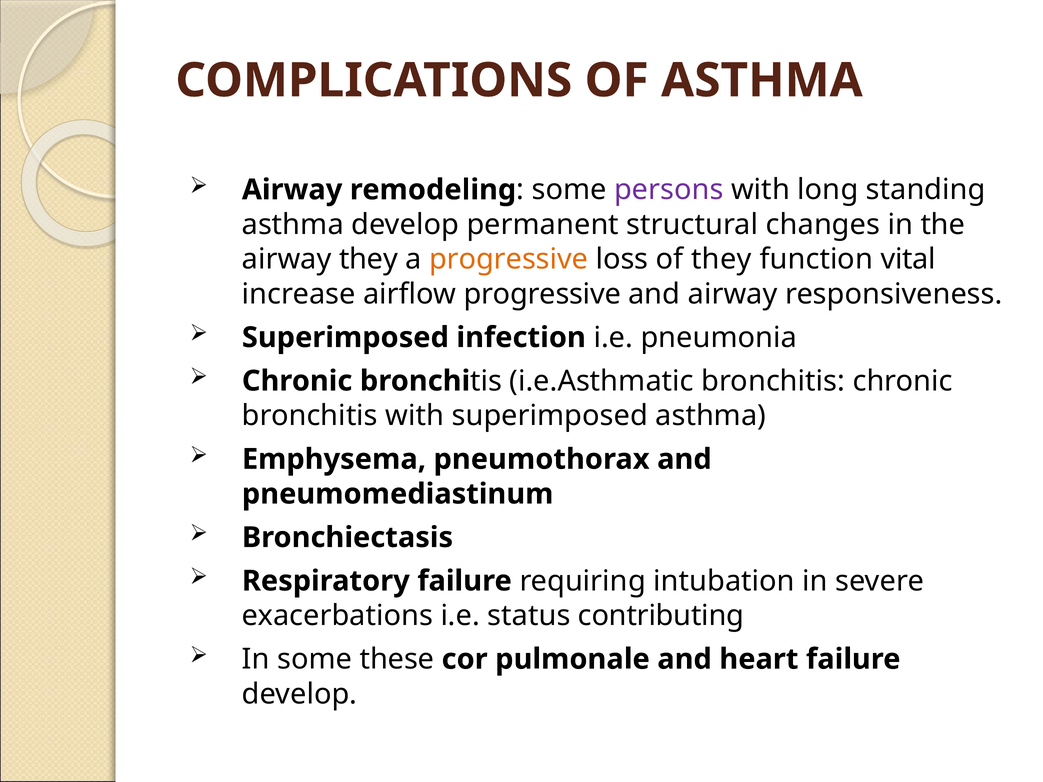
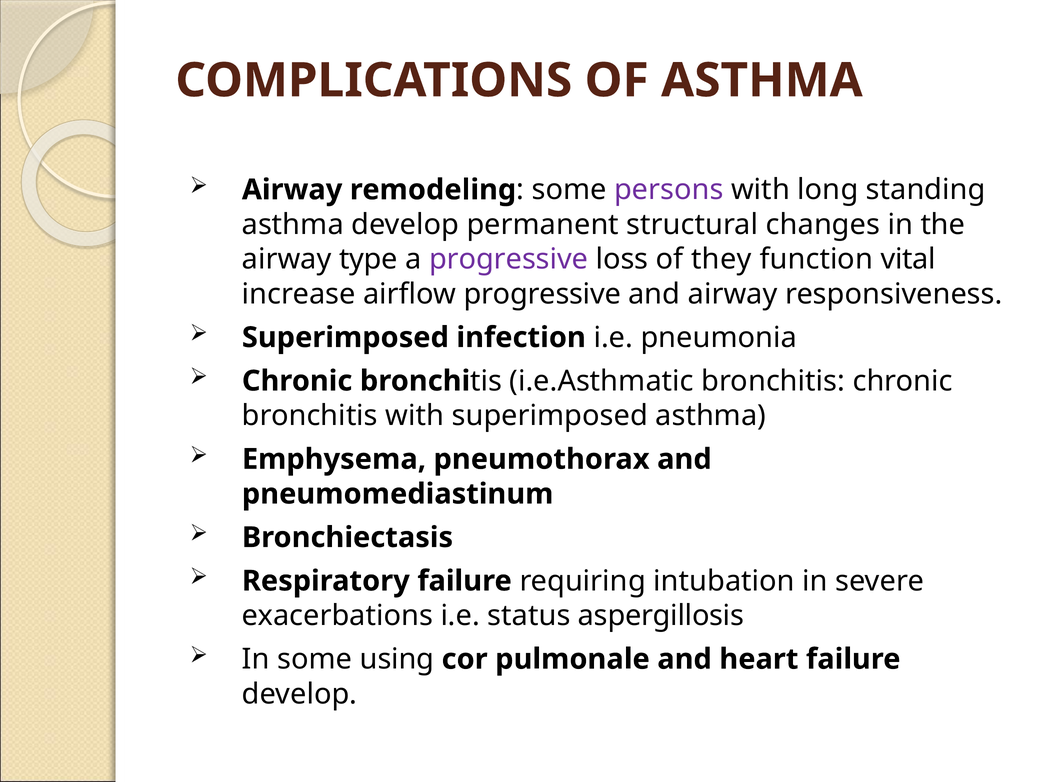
airway they: they -> type
progressive at (509, 259) colour: orange -> purple
contributing: contributing -> aspergillosis
these: these -> using
